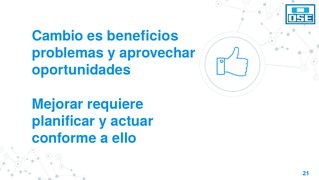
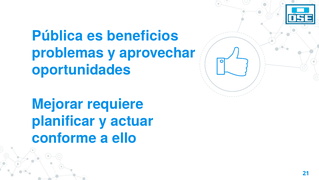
Cambio: Cambio -> Pública
